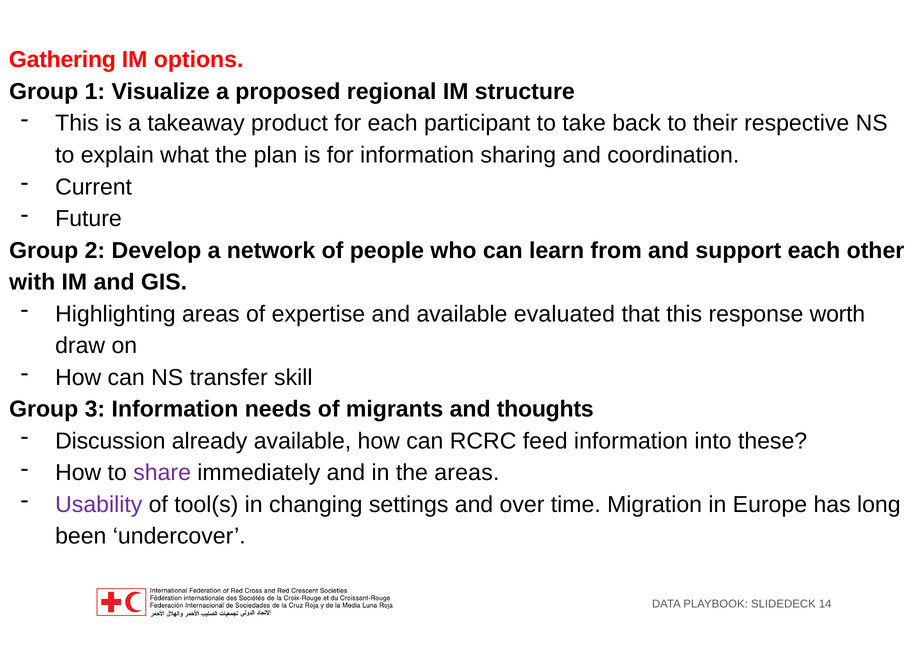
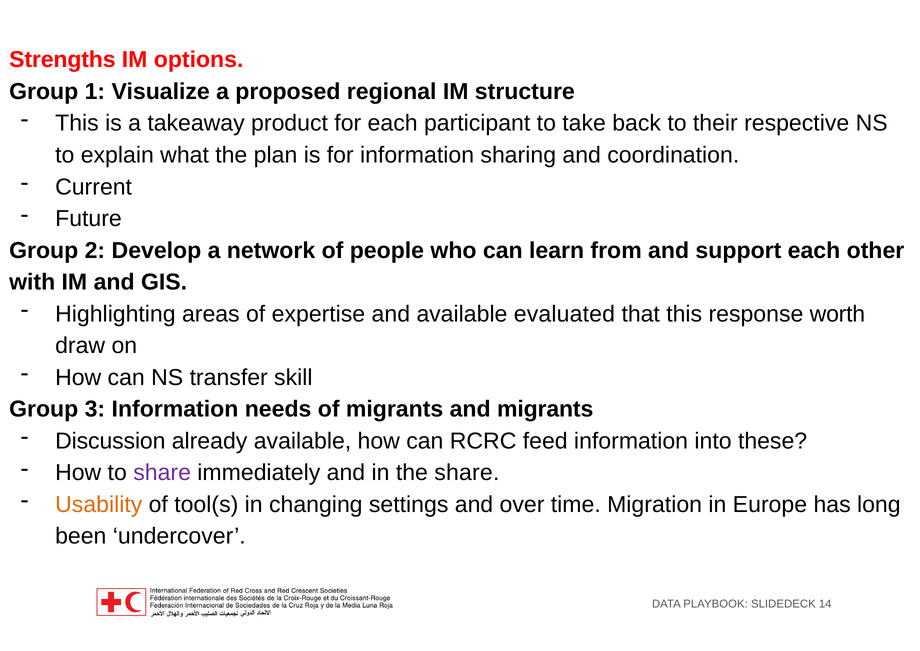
Gathering: Gathering -> Strengths
and thoughts: thoughts -> migrants
the areas: areas -> share
Usability colour: purple -> orange
